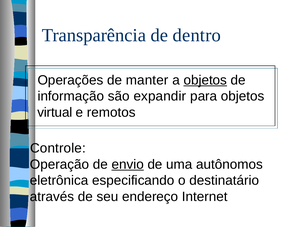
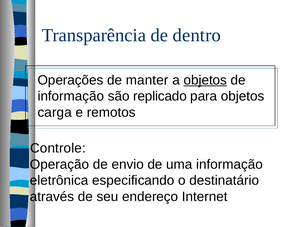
expandir: expandir -> replicado
virtual: virtual -> carga
envio underline: present -> none
uma autônomos: autônomos -> informação
